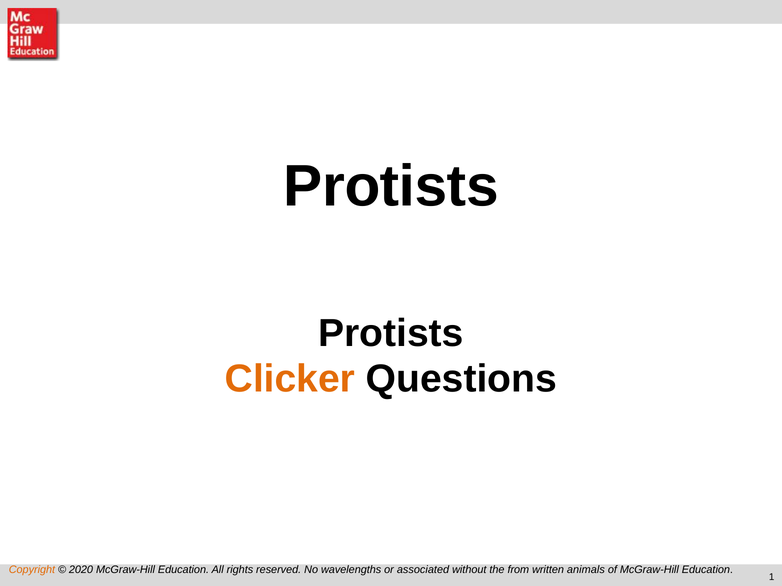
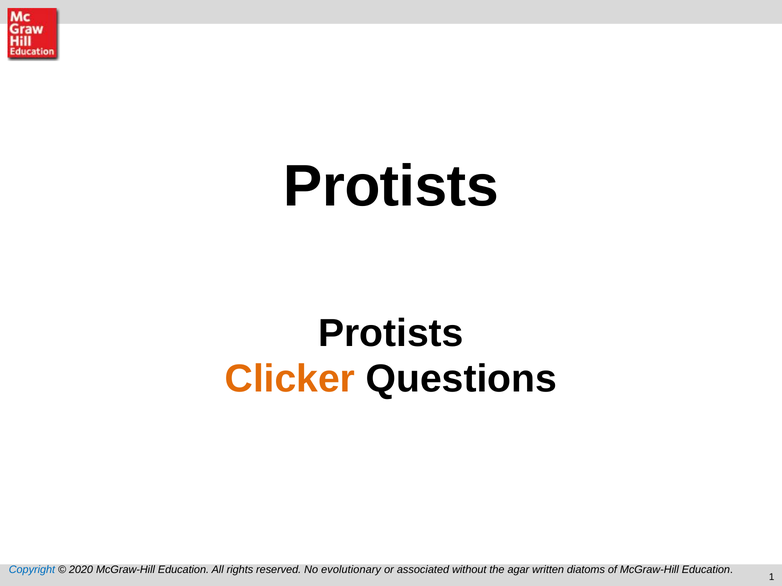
Copyright colour: orange -> blue
wavelengths: wavelengths -> evolutionary
from: from -> agar
animals: animals -> diatoms
